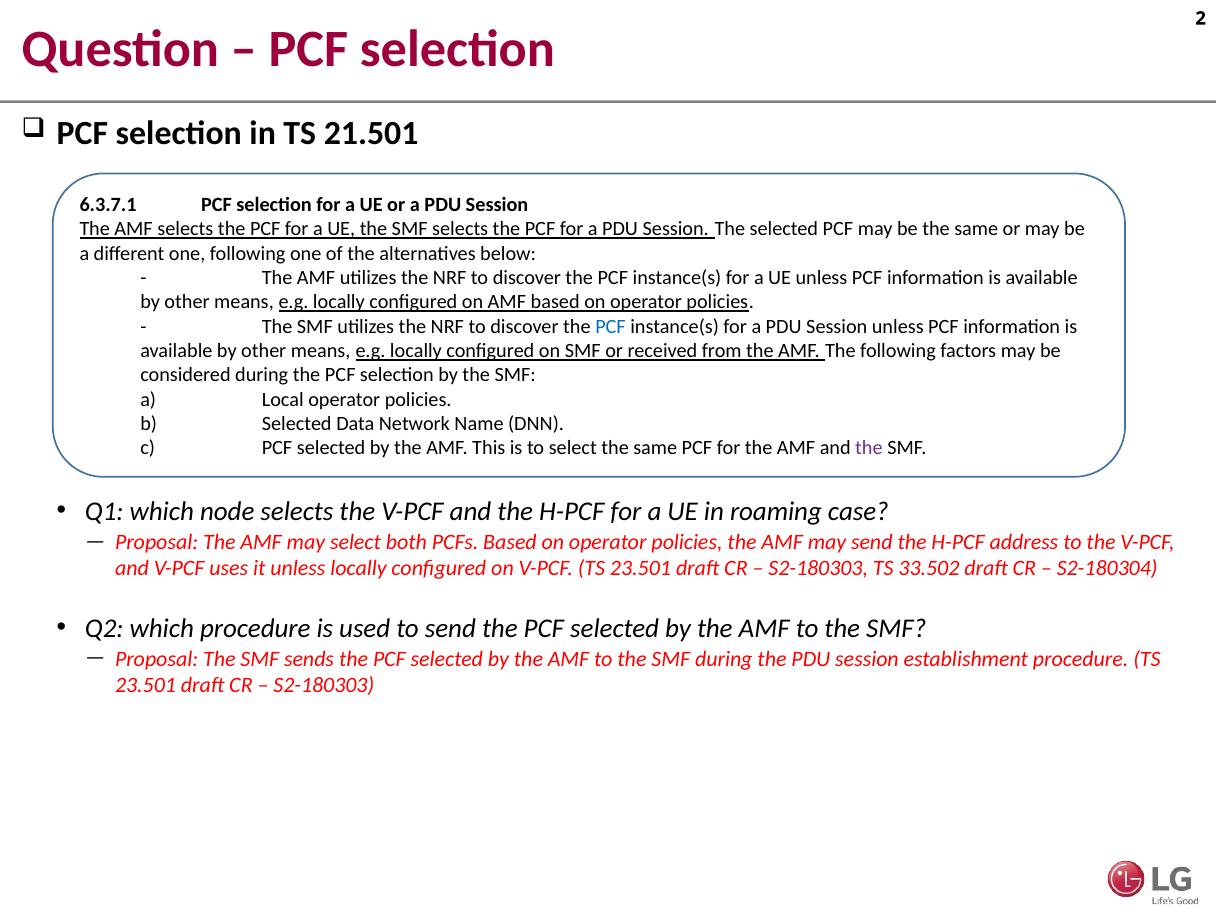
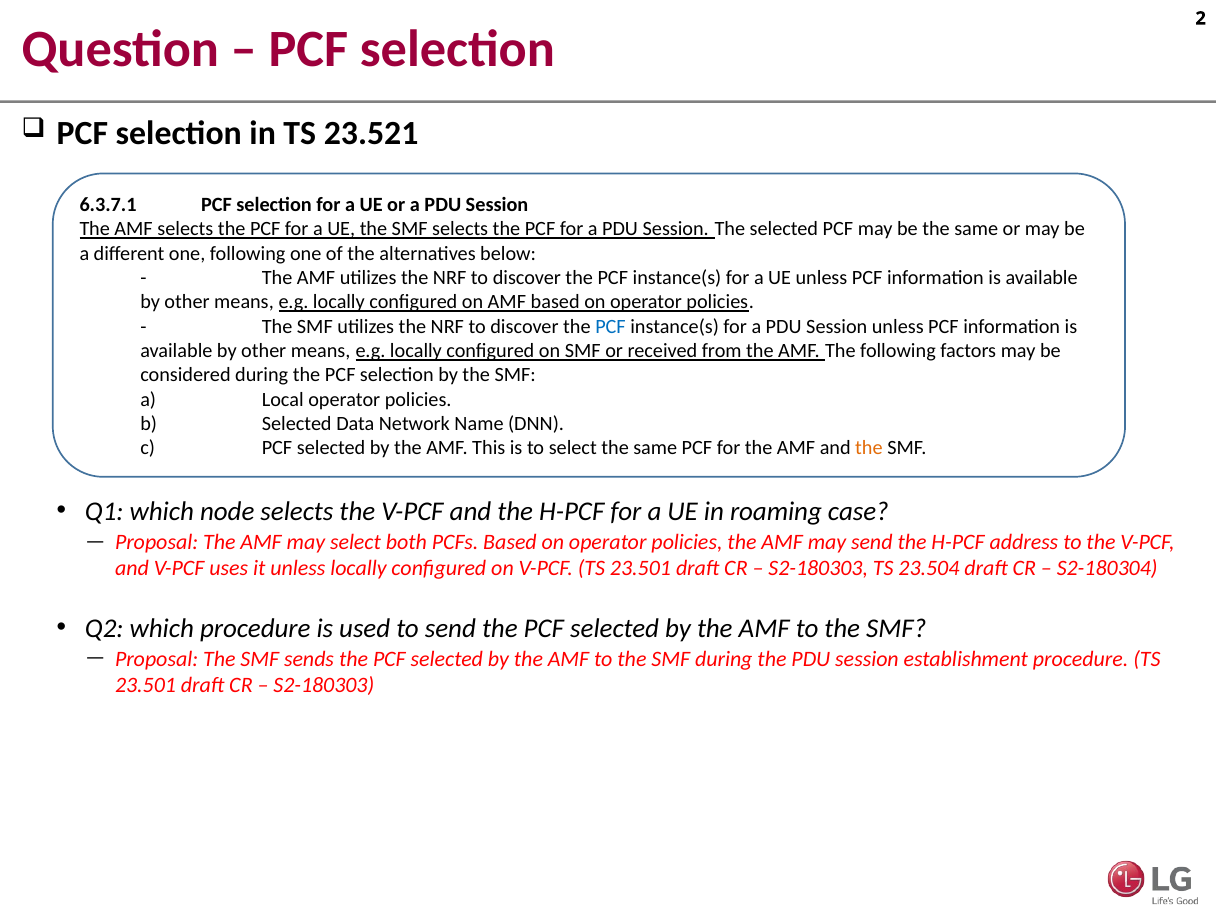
21.501: 21.501 -> 23.521
the at (869, 448) colour: purple -> orange
33.502: 33.502 -> 23.504
